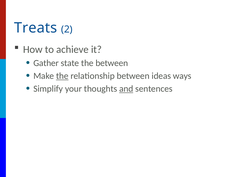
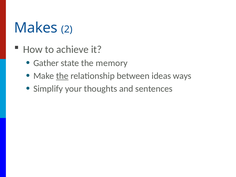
Treats: Treats -> Makes
the between: between -> memory
and underline: present -> none
